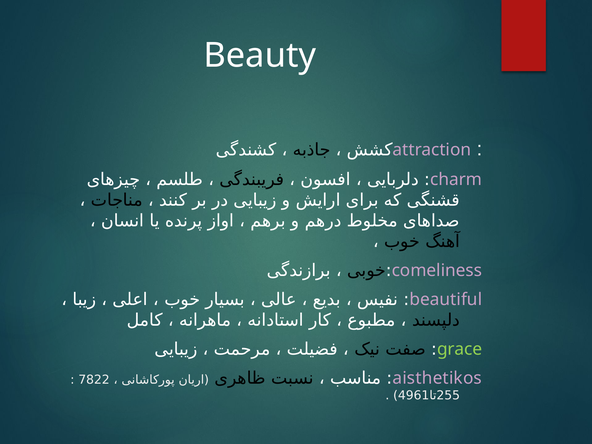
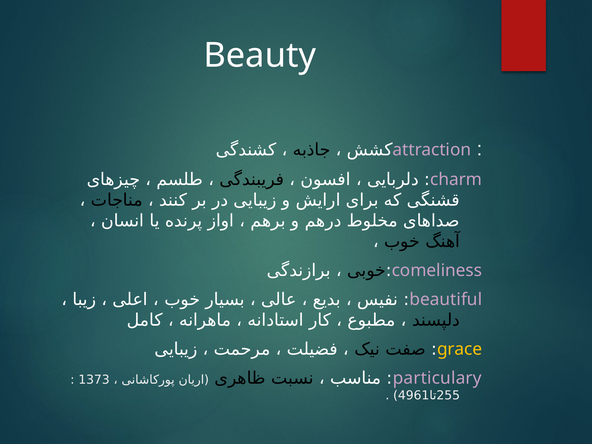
grace colour: light green -> yellow
aisthetikos: aisthetikos -> particulary
7822: 7822 -> 1373
